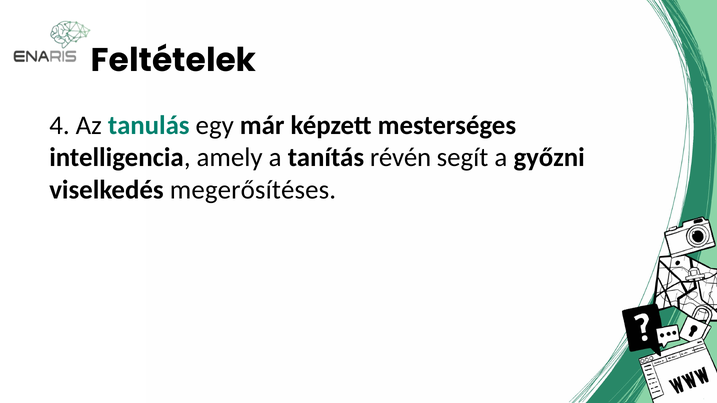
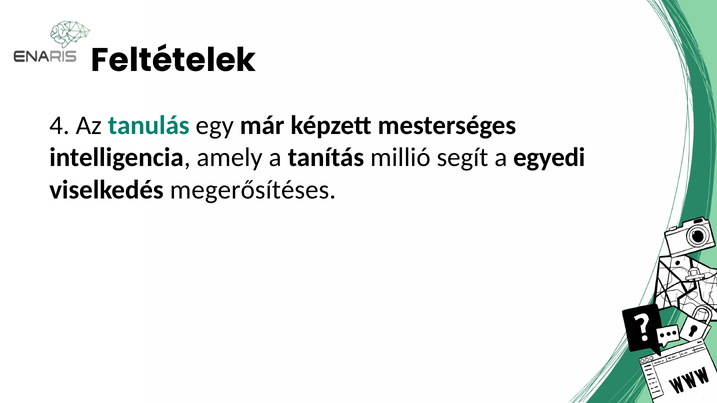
révén: révén -> millió
győzni: győzni -> egyedi
